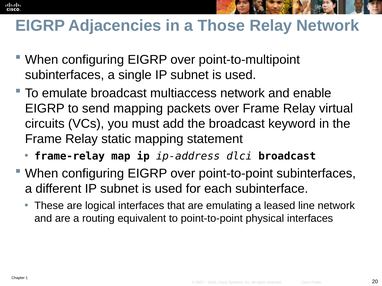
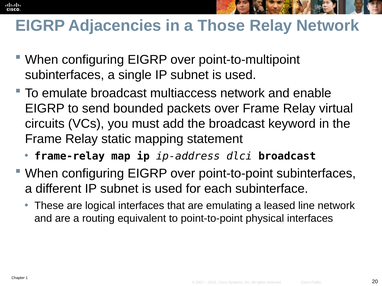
send mapping: mapping -> bounded
